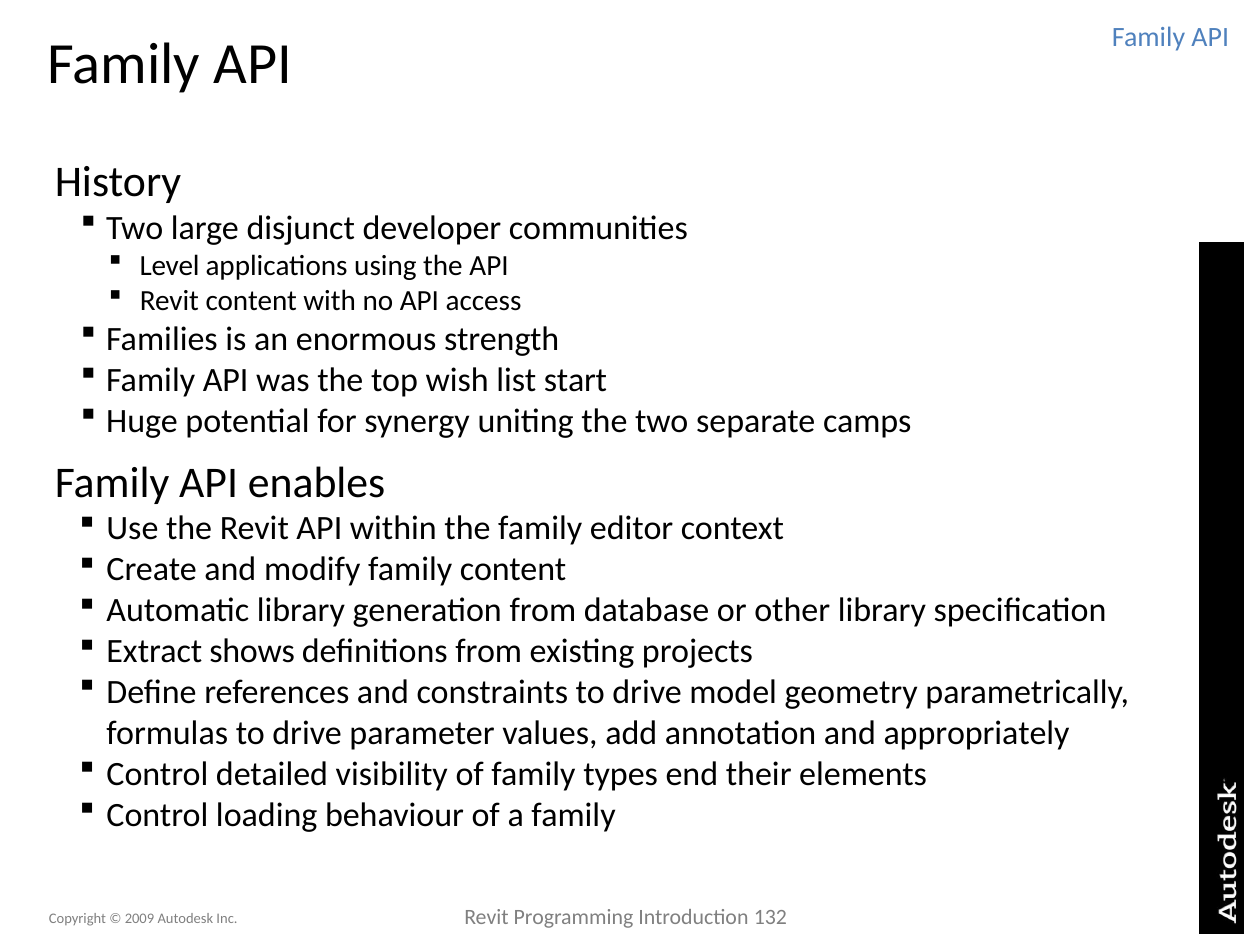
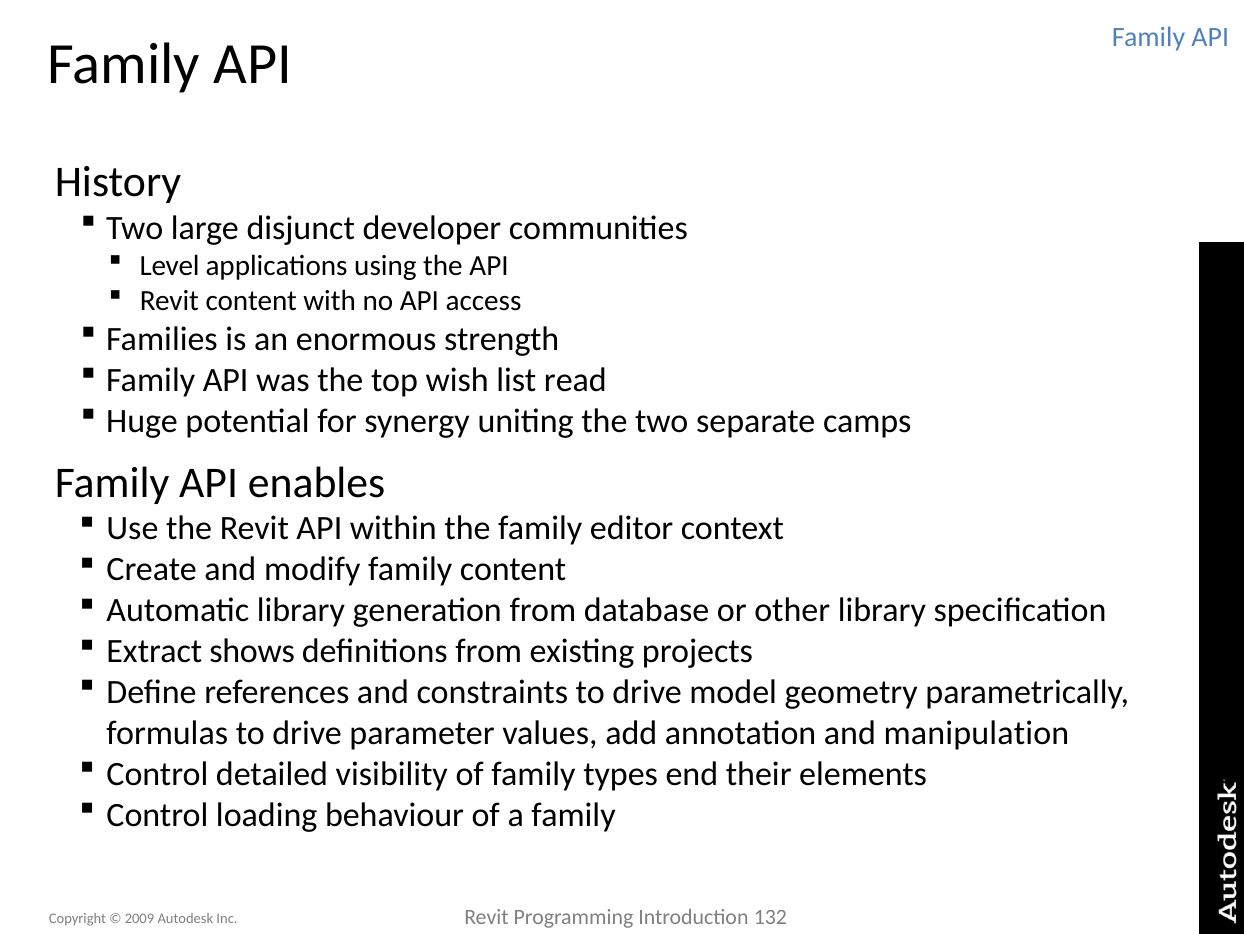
start: start -> read
appropriately: appropriately -> manipulation
